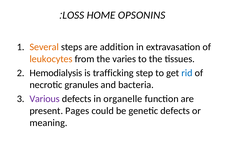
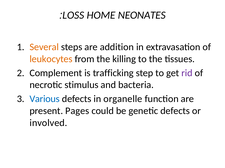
OPSONINS: OPSONINS -> NEONATES
varies: varies -> killing
Hemodialysis: Hemodialysis -> Complement
rid colour: blue -> purple
granules: granules -> stimulus
Various colour: purple -> blue
meaning: meaning -> involved
